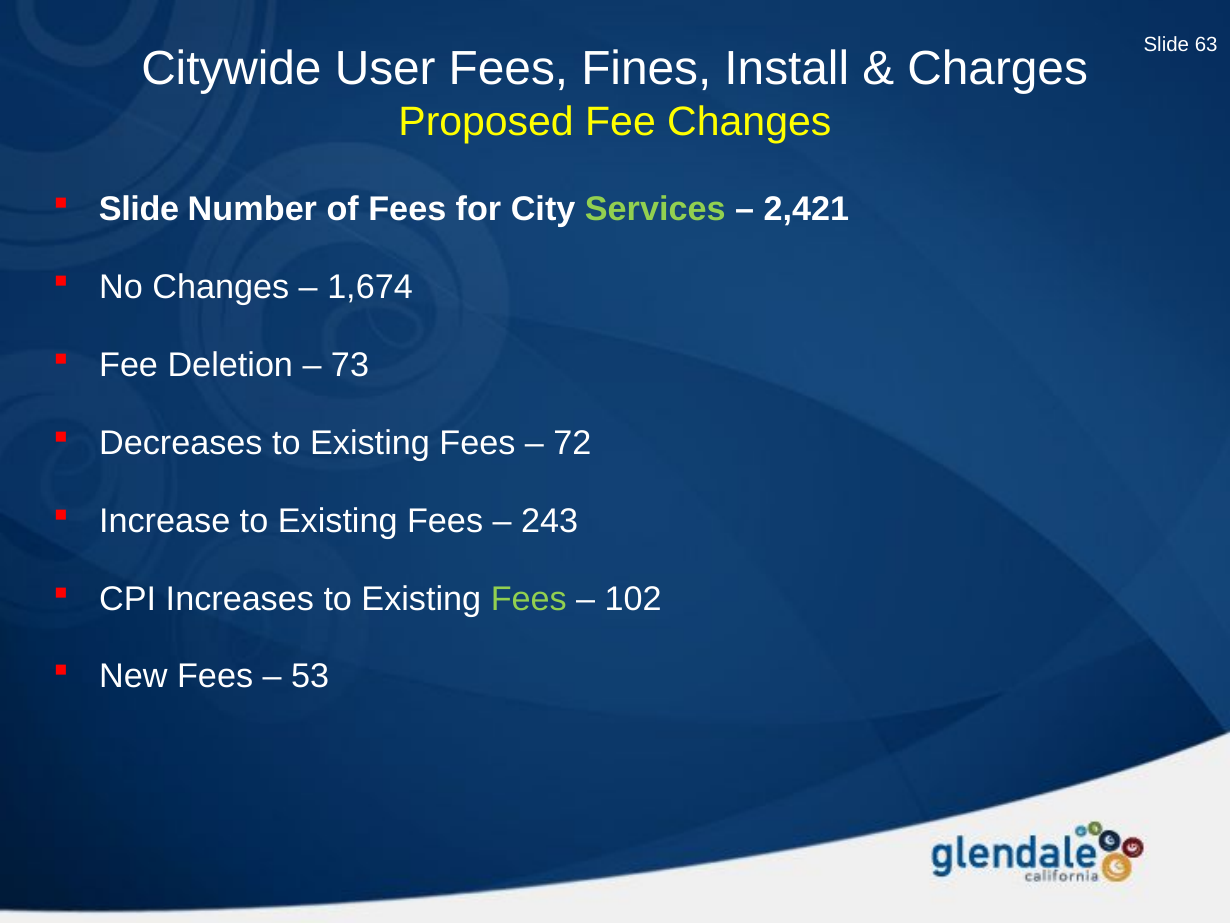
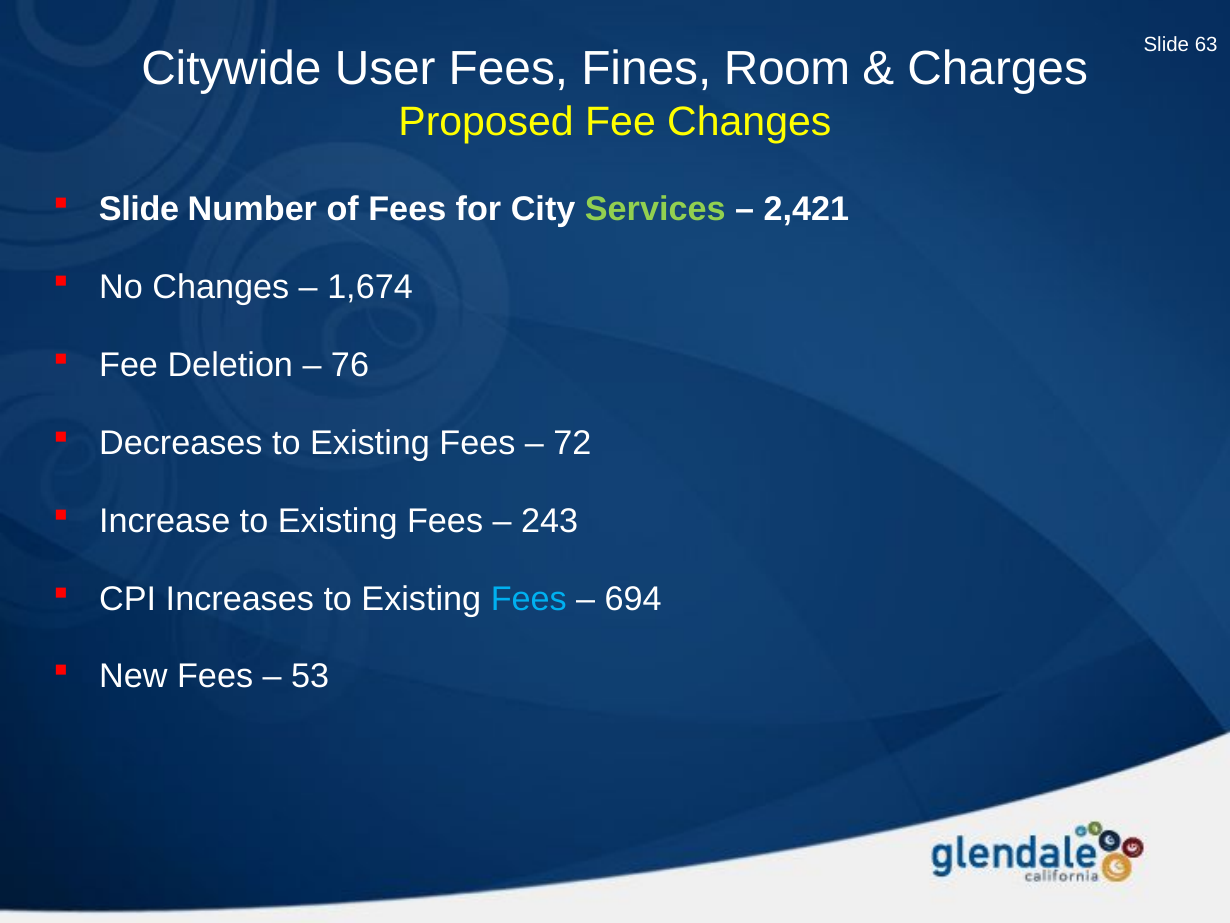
Install: Install -> Room
73: 73 -> 76
Fees at (529, 598) colour: light green -> light blue
102: 102 -> 694
